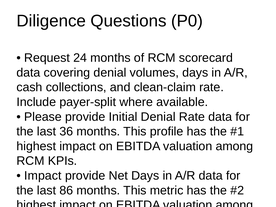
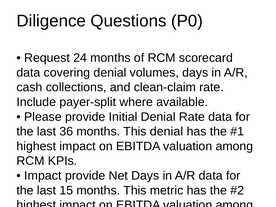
This profile: profile -> denial
86: 86 -> 15
